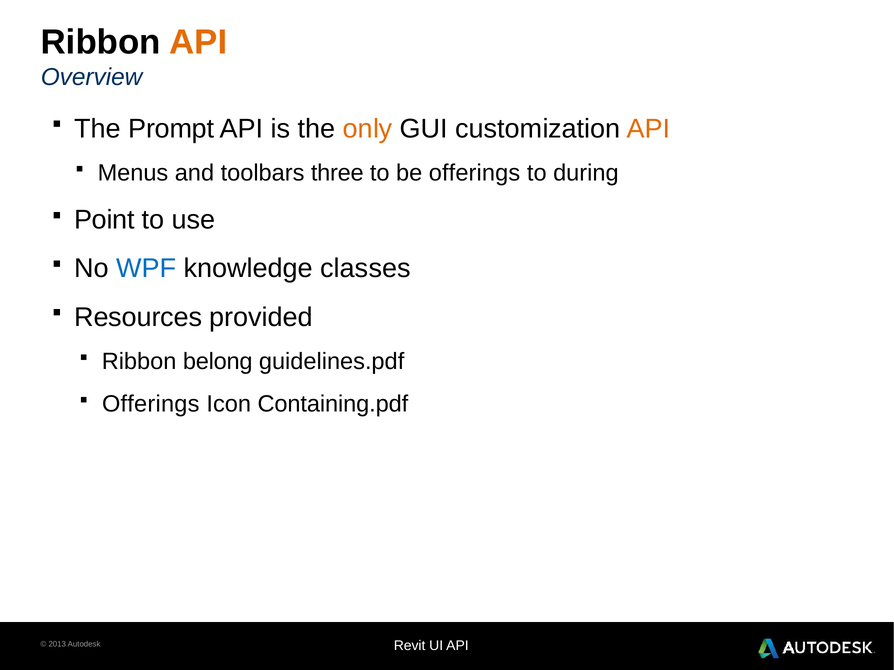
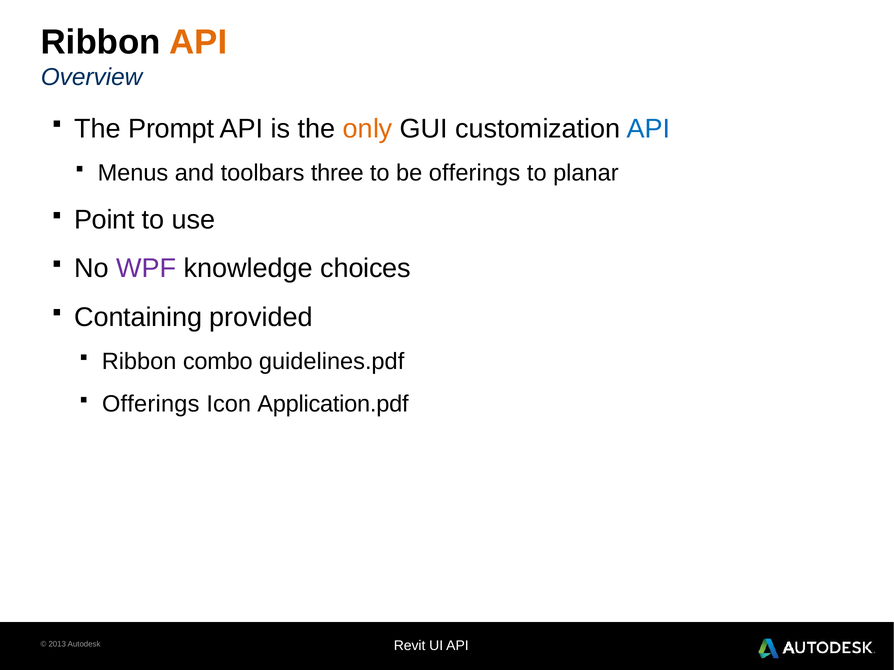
API at (648, 129) colour: orange -> blue
during: during -> planar
WPF colour: blue -> purple
classes: classes -> choices
Resources: Resources -> Containing
belong: belong -> combo
Containing.pdf: Containing.pdf -> Application.pdf
